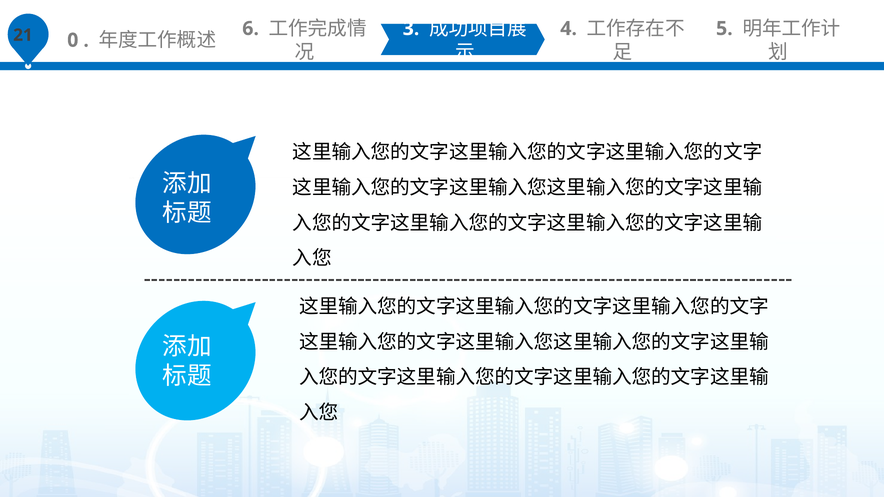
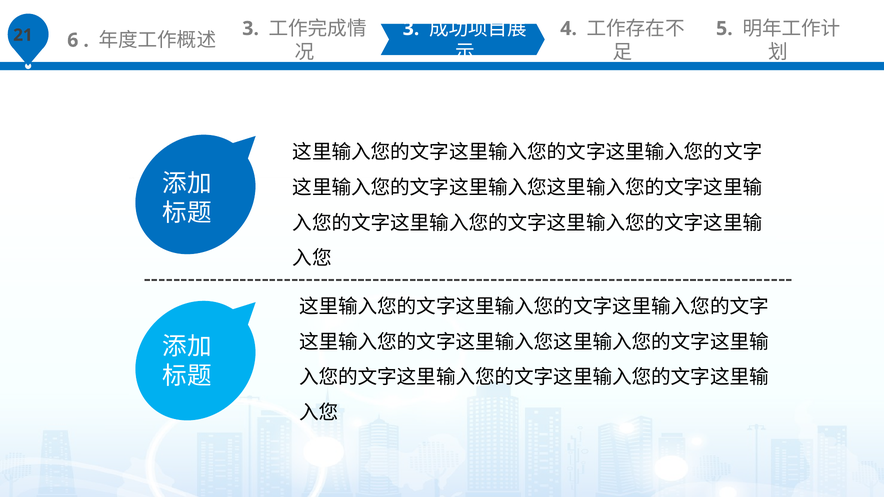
0: 0 -> 6
6 at (251, 29): 6 -> 3
